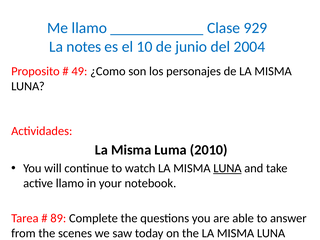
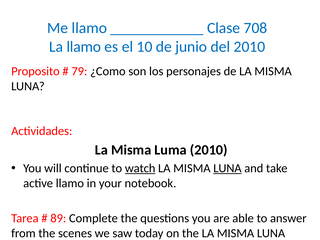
929: 929 -> 708
La notes: notes -> llamo
del 2004: 2004 -> 2010
49: 49 -> 79
watch underline: none -> present
